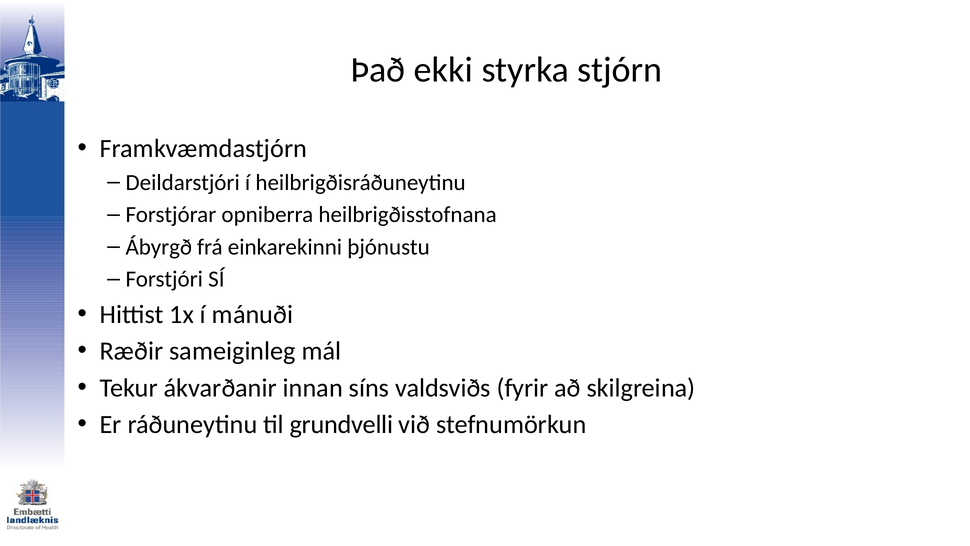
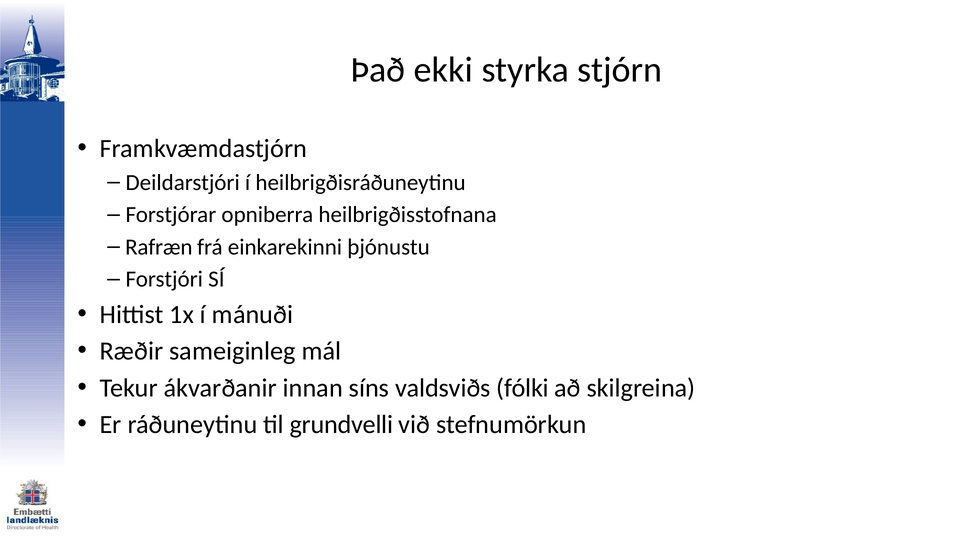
Ábyrgð: Ábyrgð -> Rafræn
fyrir: fyrir -> fólki
